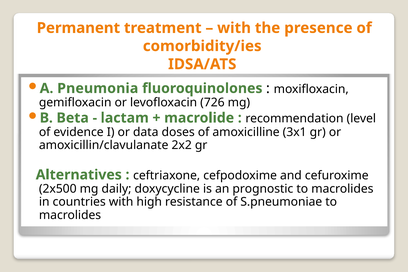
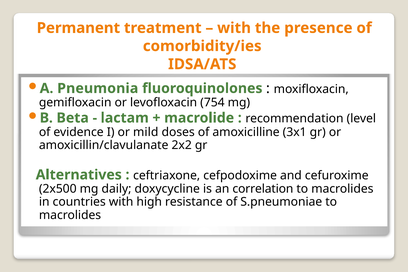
726: 726 -> 754
data: data -> mild
prognostic: prognostic -> correlation
